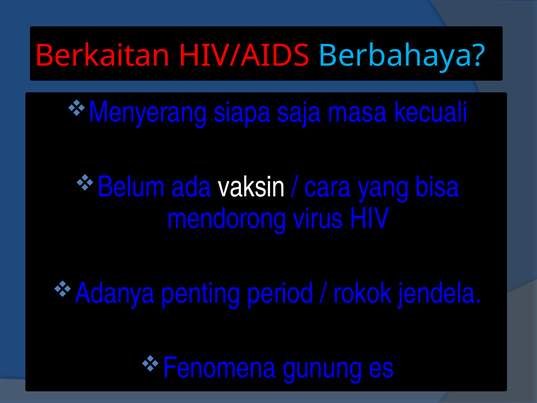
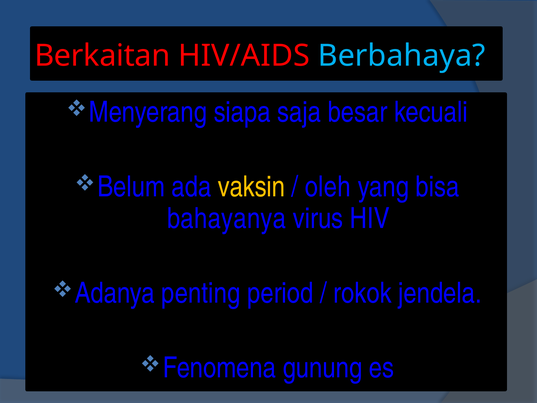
masa: masa -> besar
vaksin colour: white -> yellow
cara: cara -> oleh
mendorong: mendorong -> bahayanya
